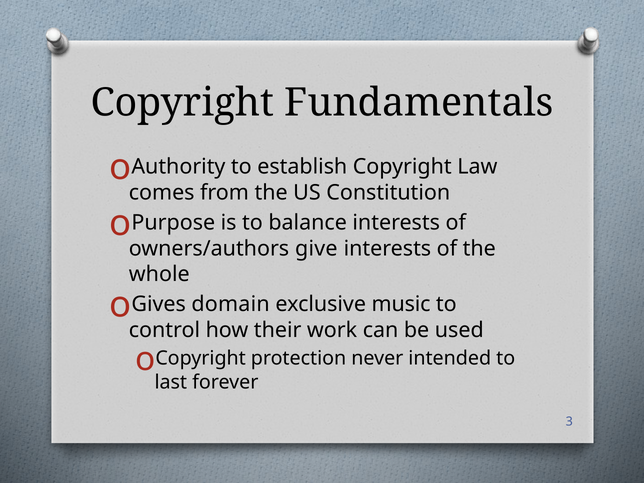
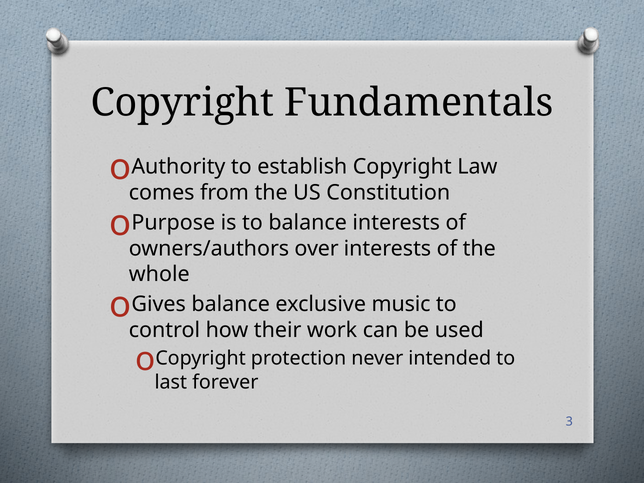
give: give -> over
Gives domain: domain -> balance
